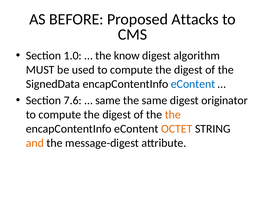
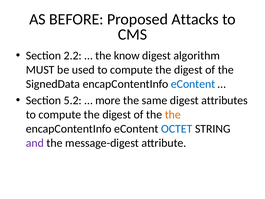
1.0: 1.0 -> 2.2
7.6: 7.6 -> 5.2
same at (108, 100): same -> more
originator: originator -> attributes
OCTET colour: orange -> blue
and colour: orange -> purple
